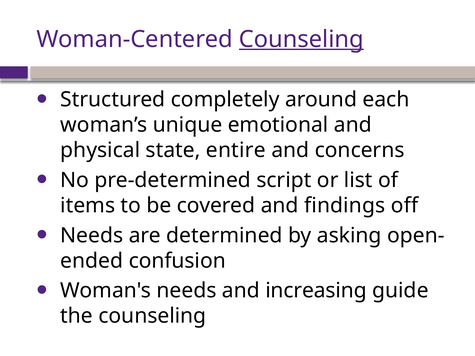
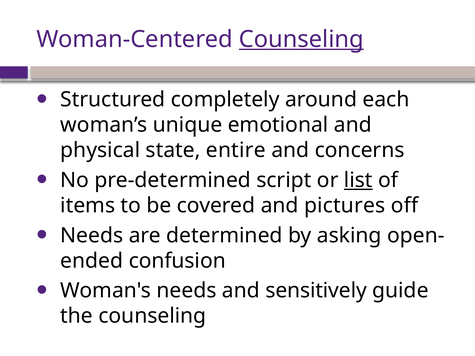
list underline: none -> present
findings: findings -> pictures
increasing: increasing -> sensitively
